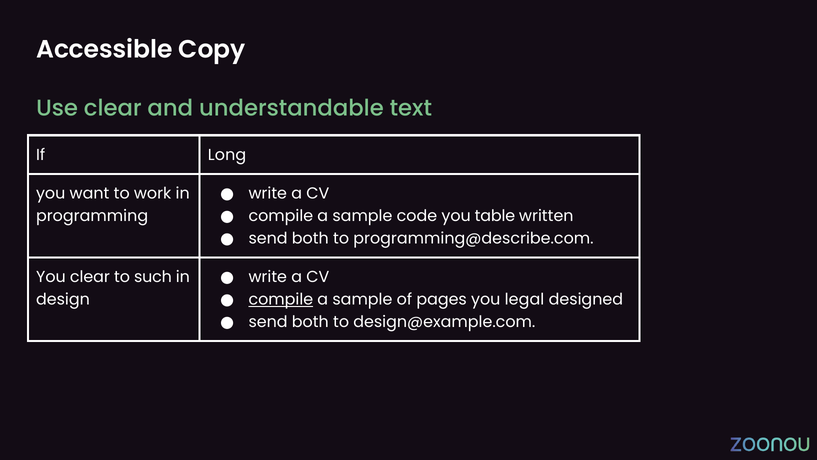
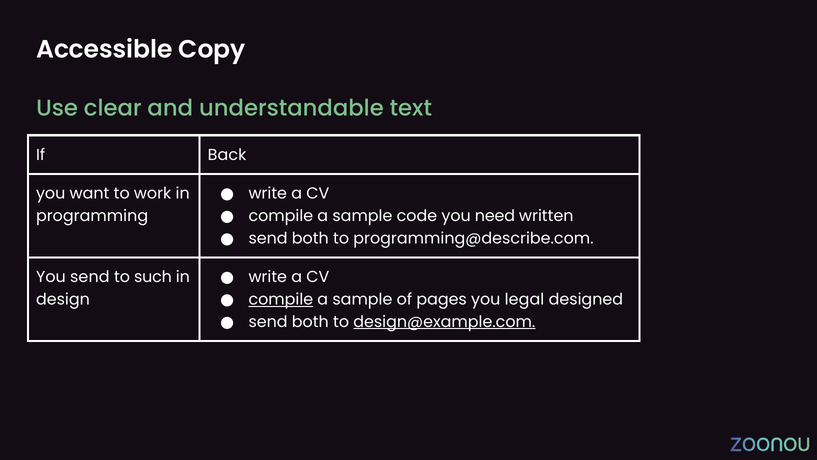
Long: Long -> Back
table: table -> need
You clear: clear -> send
design@example.com underline: none -> present
